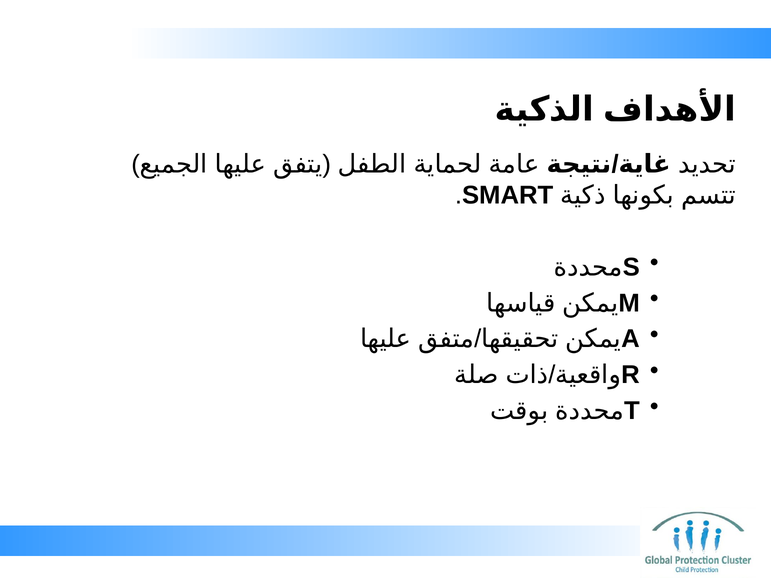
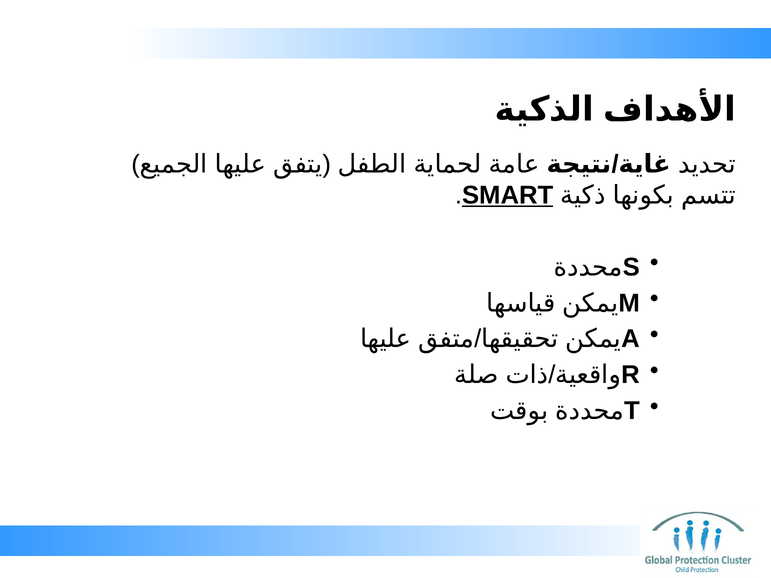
SMART underline: none -> present
